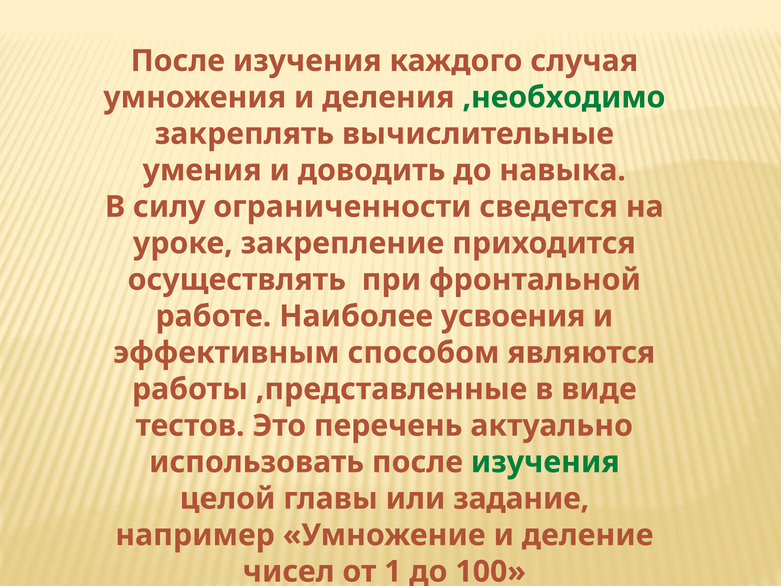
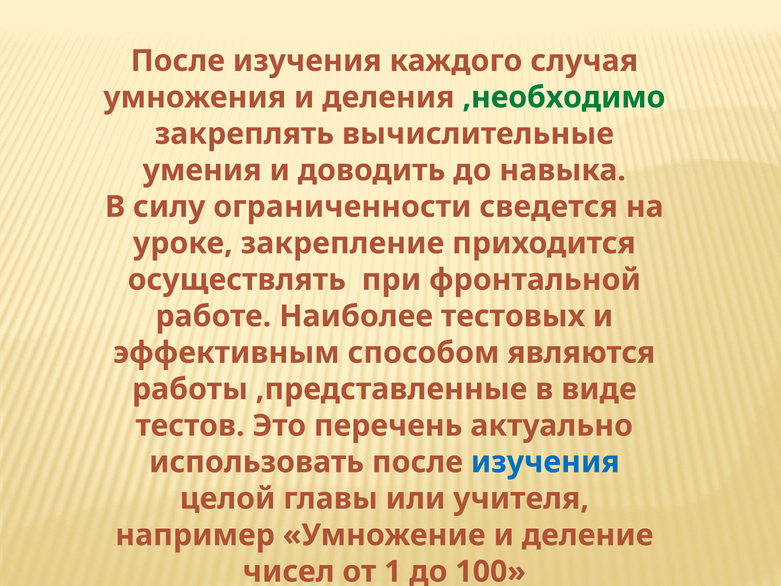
усвоения: усвоения -> тестовых
изучения at (545, 462) colour: green -> blue
задание: задание -> учителя
